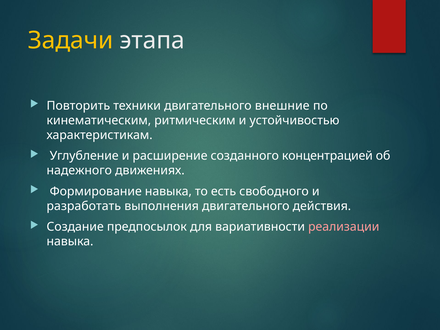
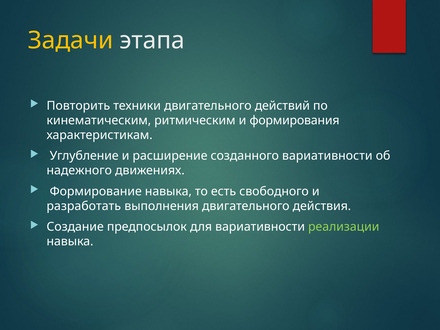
внешние: внешние -> действий
устойчивостью: устойчивостью -> формирования
созданного концентрацией: концентрацией -> вариативности
реализации colour: pink -> light green
